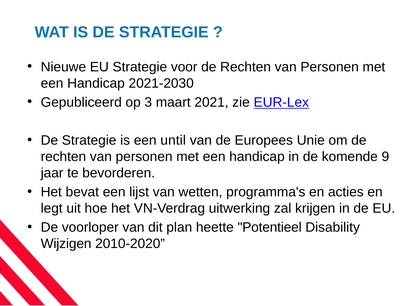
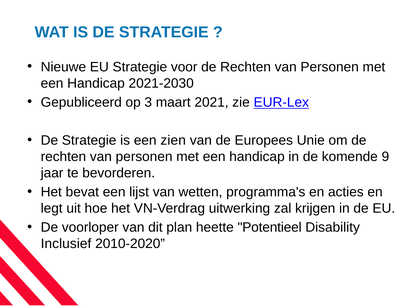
until: until -> zien
Wijzigen: Wijzigen -> Inclusief
